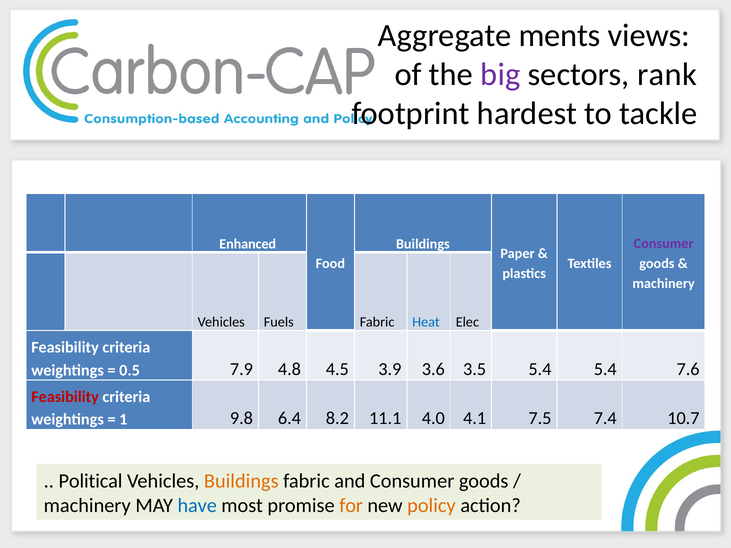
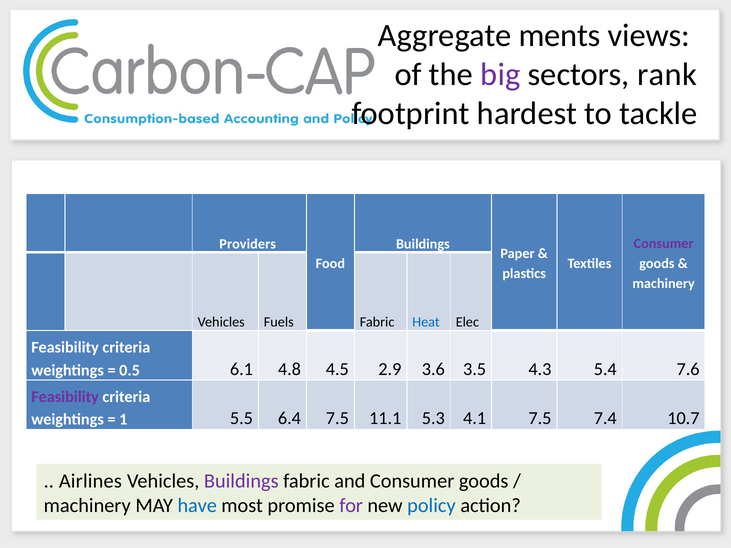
Enhanced: Enhanced -> Providers
7.9: 7.9 -> 6.1
3.9: 3.9 -> 2.9
3.5 5.4: 5.4 -> 4.3
Feasibility at (65, 397) colour: red -> purple
9.8: 9.8 -> 5.5
6.4 8.2: 8.2 -> 7.5
4.0: 4.0 -> 5.3
Political: Political -> Airlines
Buildings at (241, 481) colour: orange -> purple
for colour: orange -> purple
policy colour: orange -> blue
